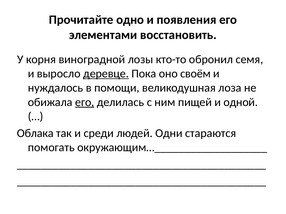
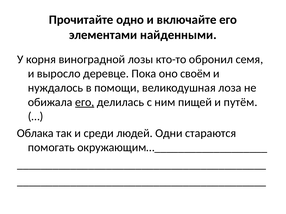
появления: появления -> включайте
восстановить: восстановить -> найденными
деревце underline: present -> none
одной: одной -> путём
